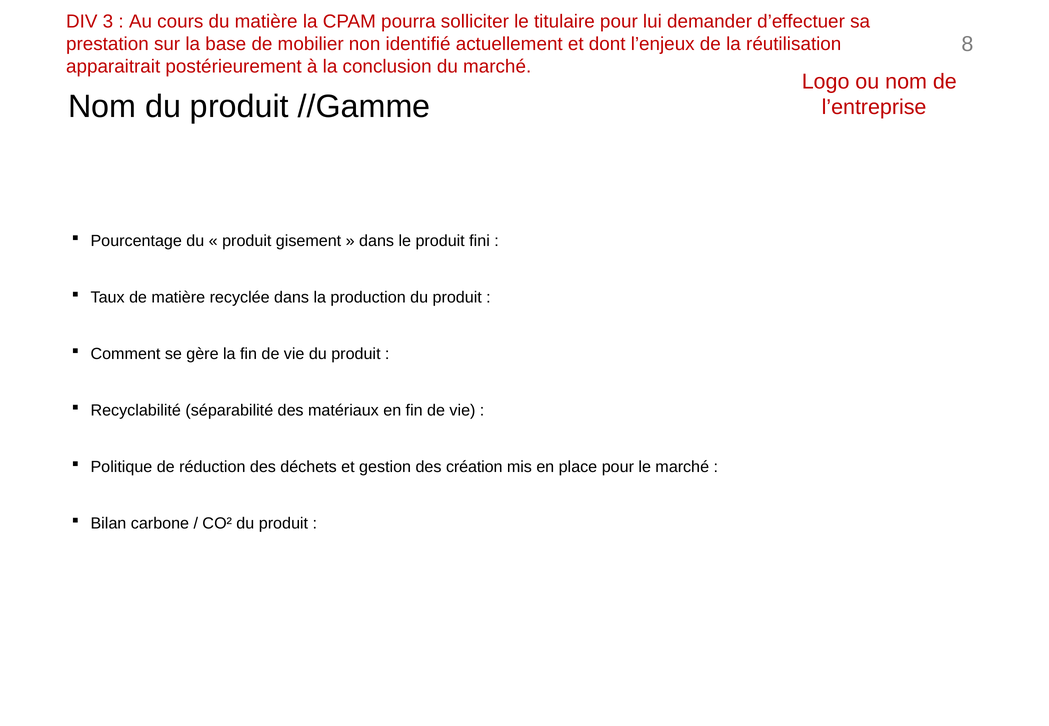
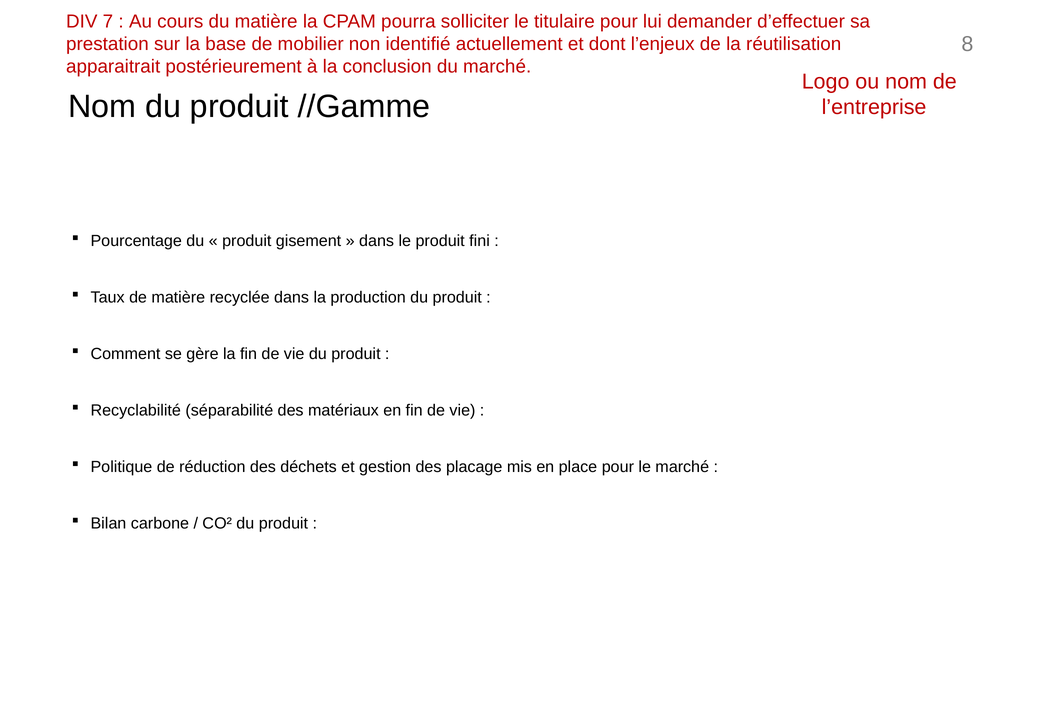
3: 3 -> 7
création: création -> placage
